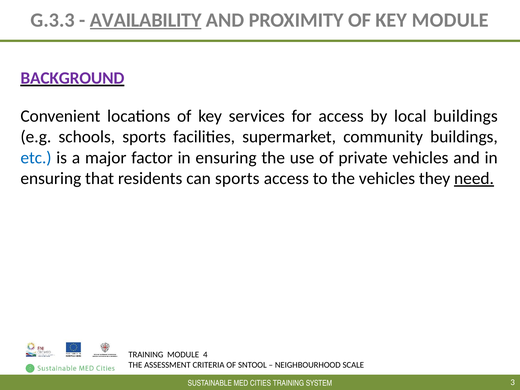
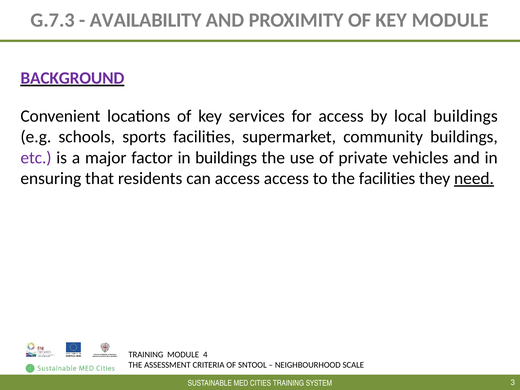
G.3.3: G.3.3 -> G.7.3
AVAILABILITY underline: present -> none
etc colour: blue -> purple
factor in ensuring: ensuring -> buildings
can sports: sports -> access
the vehicles: vehicles -> facilities
